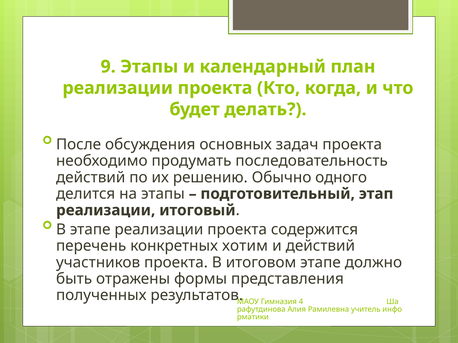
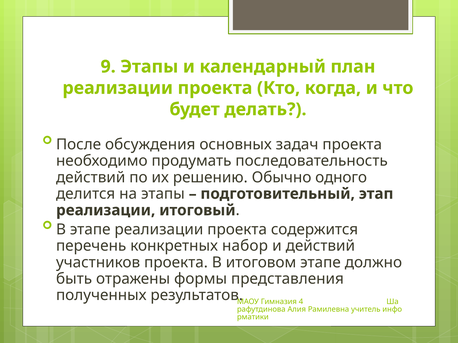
хотим: хотим -> набор
